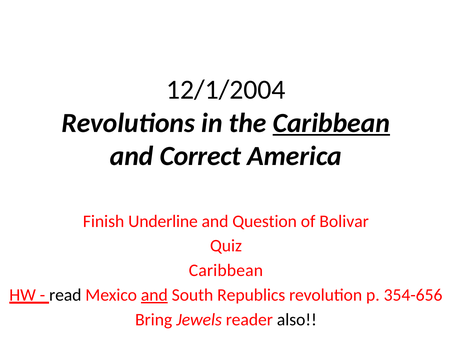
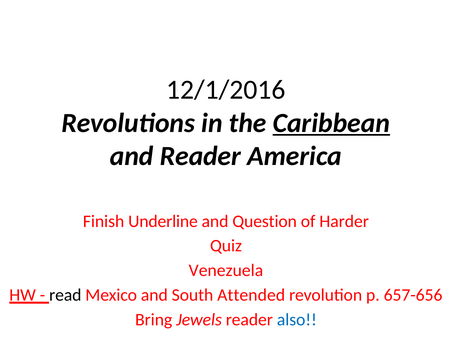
12/1/2004: 12/1/2004 -> 12/1/2016
and Correct: Correct -> Reader
Bolivar: Bolivar -> Harder
Caribbean at (226, 270): Caribbean -> Venezuela
and at (154, 295) underline: present -> none
Republics: Republics -> Attended
354-656: 354-656 -> 657-656
also colour: black -> blue
